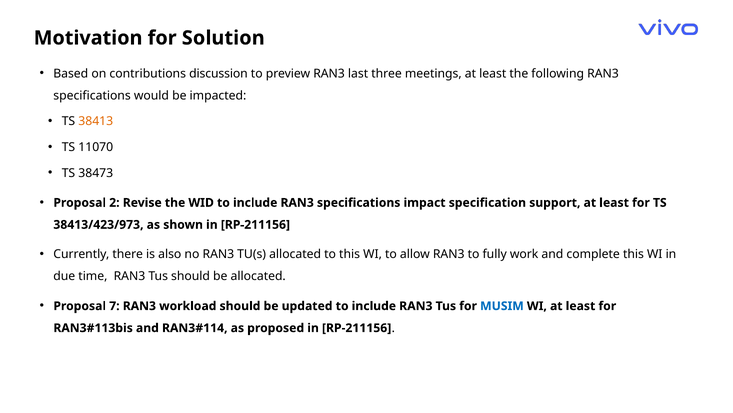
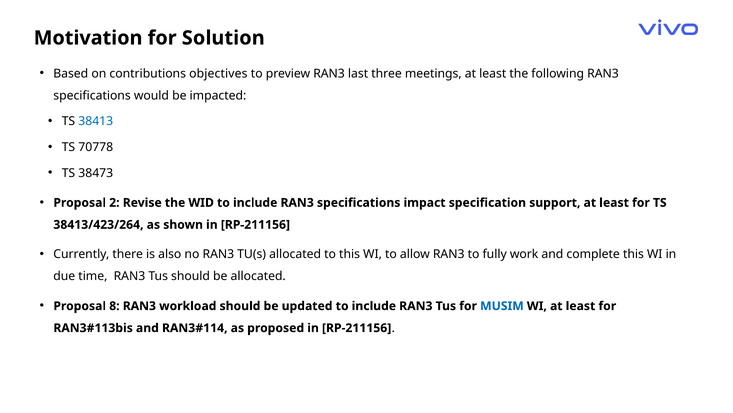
discussion: discussion -> objectives
38413 colour: orange -> blue
11070: 11070 -> 70778
38413/423/973: 38413/423/973 -> 38413/423/264
7: 7 -> 8
